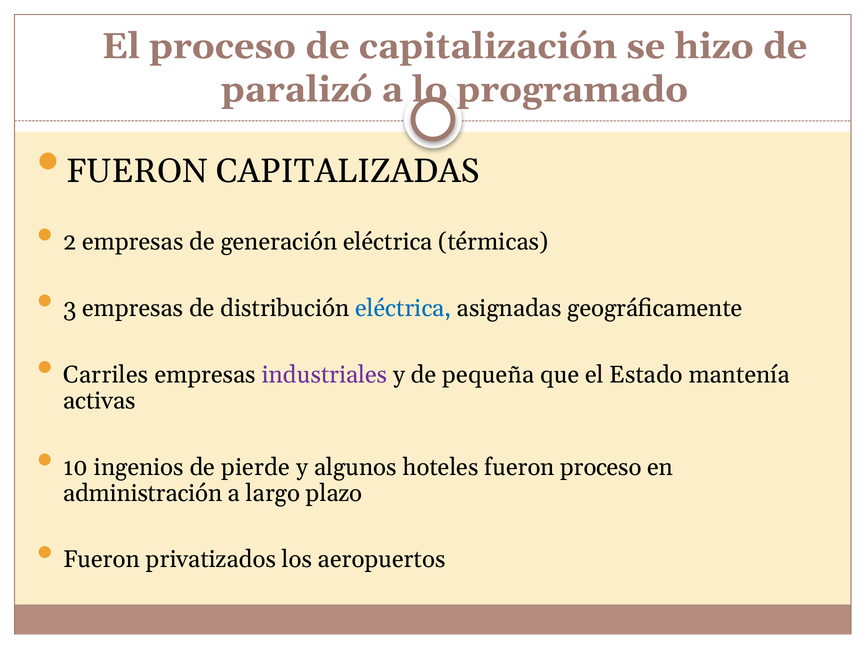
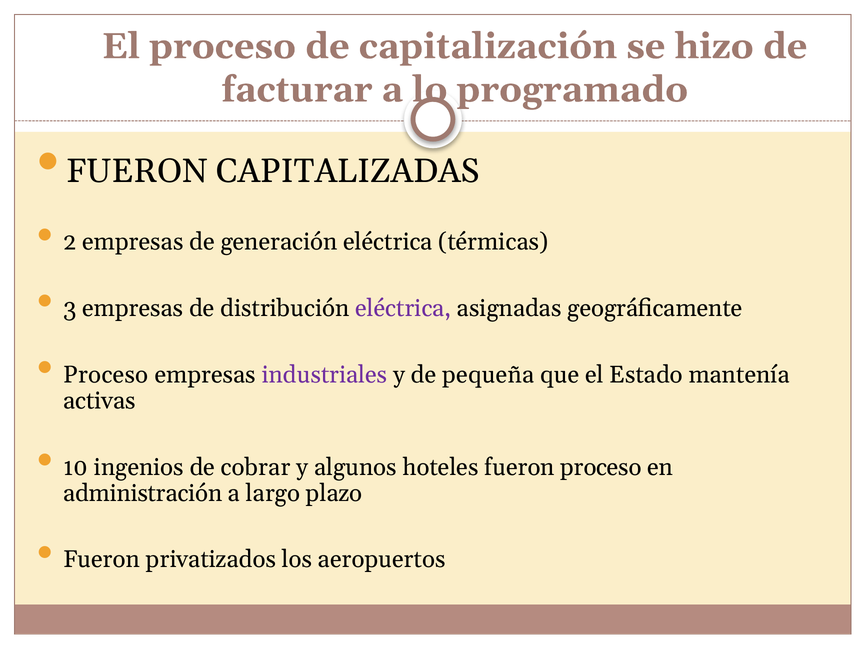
paralizó: paralizó -> facturar
eléctrica at (403, 308) colour: blue -> purple
Carriles at (106, 375): Carriles -> Proceso
pierde: pierde -> cobrar
